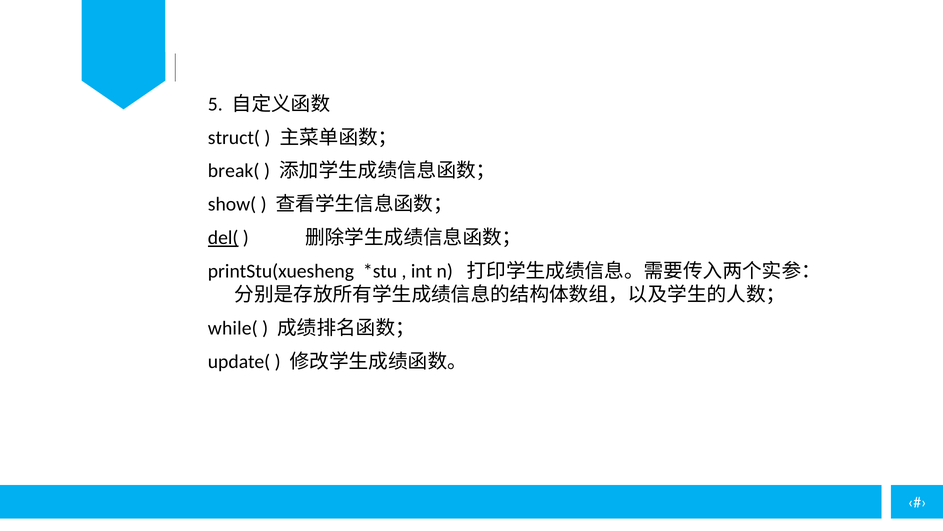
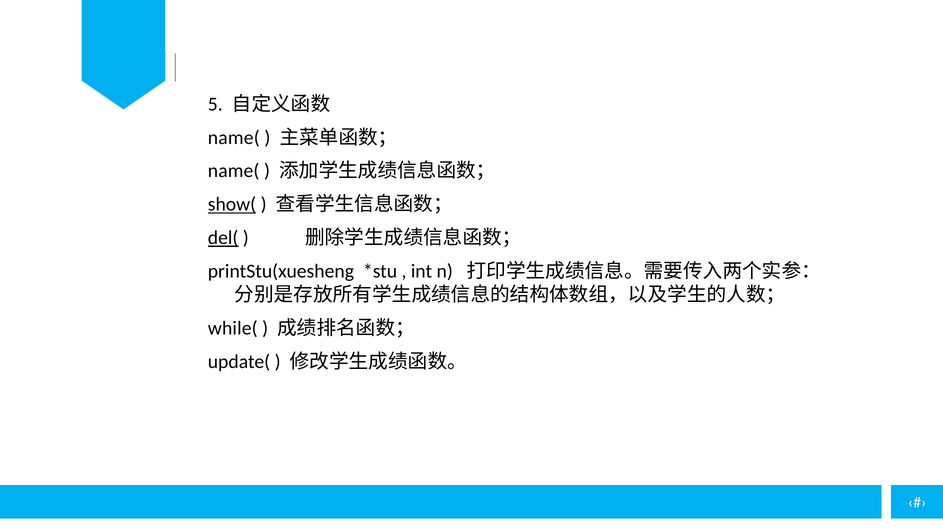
struct( at (234, 137): struct( -> name(
break( at (234, 171): break( -> name(
show( underline: none -> present
